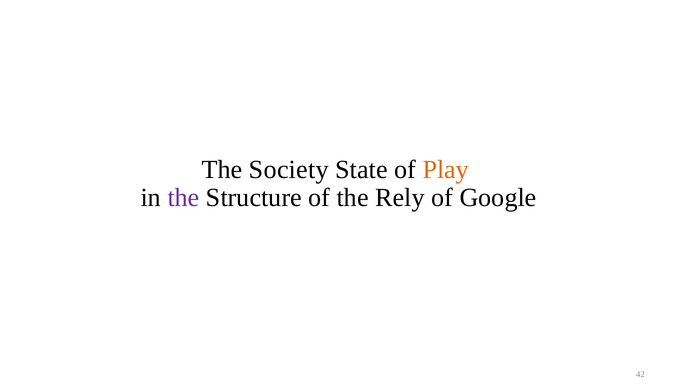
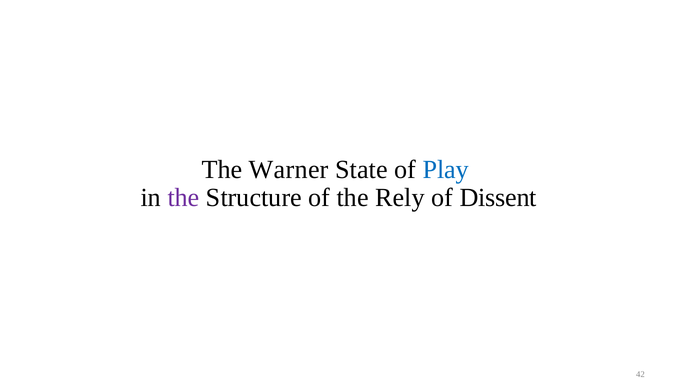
Society: Society -> Warner
Play colour: orange -> blue
Google: Google -> Dissent
